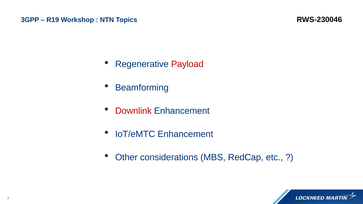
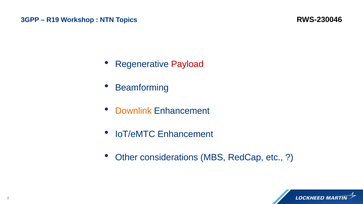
Downlink colour: red -> orange
